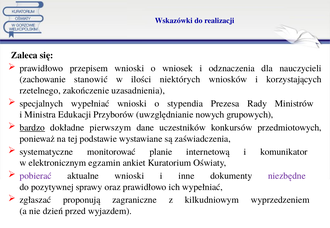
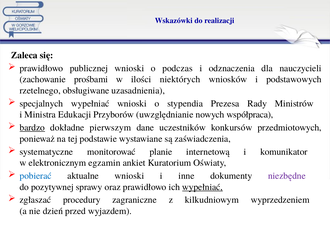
przepisem: przepisem -> publicznej
wniosek: wniosek -> podczas
stanowić: stanowić -> prośbami
korzystających: korzystających -> podstawowych
zakończenie: zakończenie -> obsługiwane
grupowych: grupowych -> współpraca
pobierać colour: purple -> blue
wypełniać at (202, 187) underline: none -> present
proponują: proponują -> procedury
